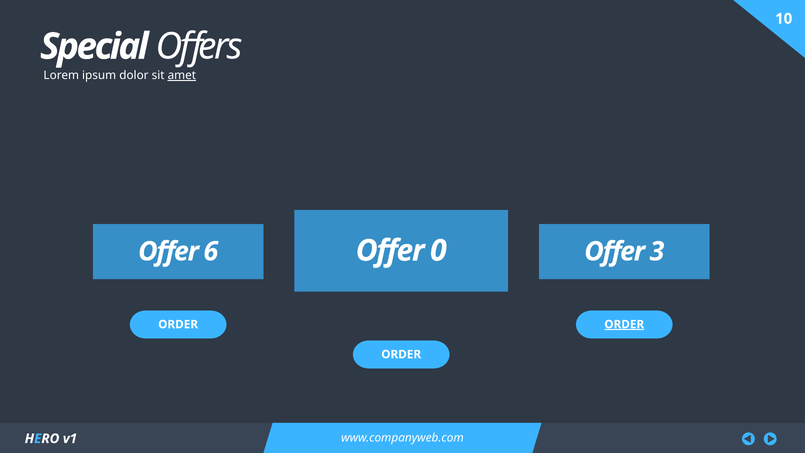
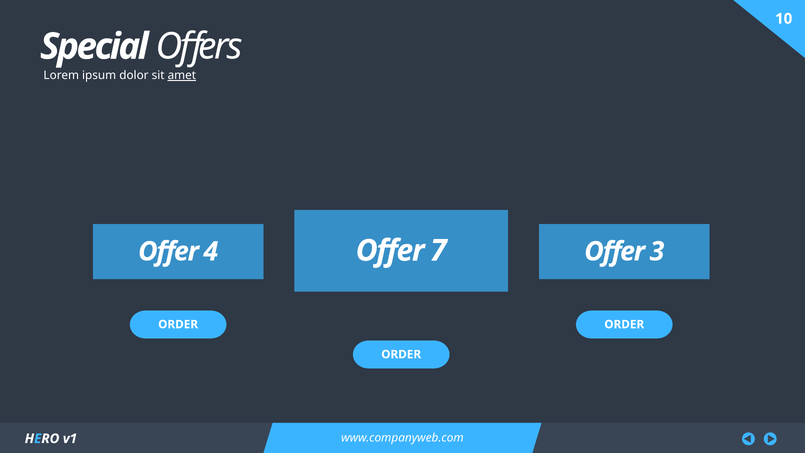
0: 0 -> 7
6: 6 -> 4
ORDER at (624, 324) underline: present -> none
